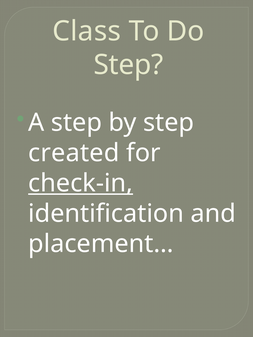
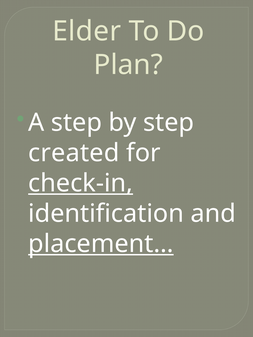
Class: Class -> Elder
Step at (128, 65): Step -> Plan
placement… underline: none -> present
